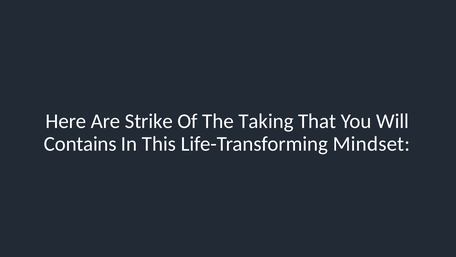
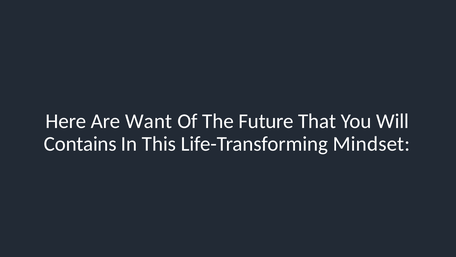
Strike: Strike -> Want
Taking: Taking -> Future
